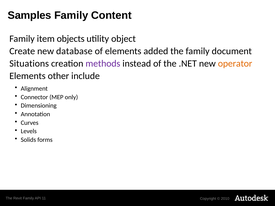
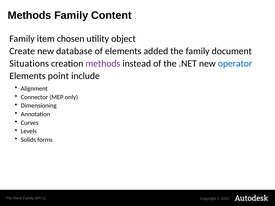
Samples at (30, 15): Samples -> Methods
objects: objects -> chosen
operator colour: orange -> blue
other: other -> point
